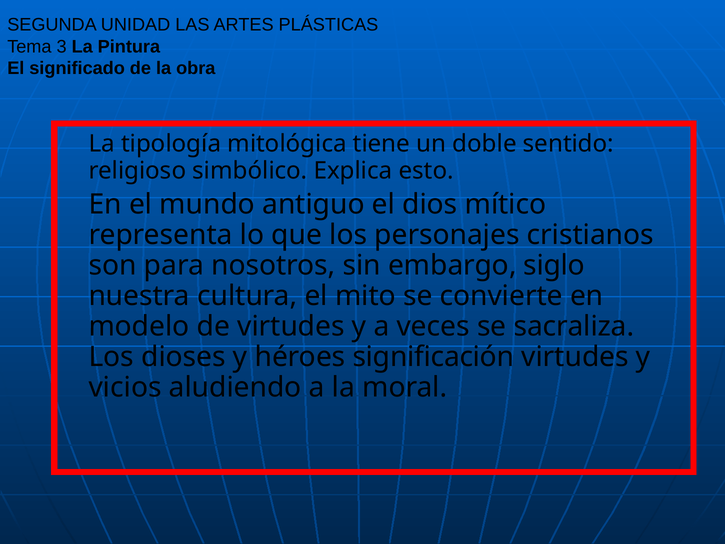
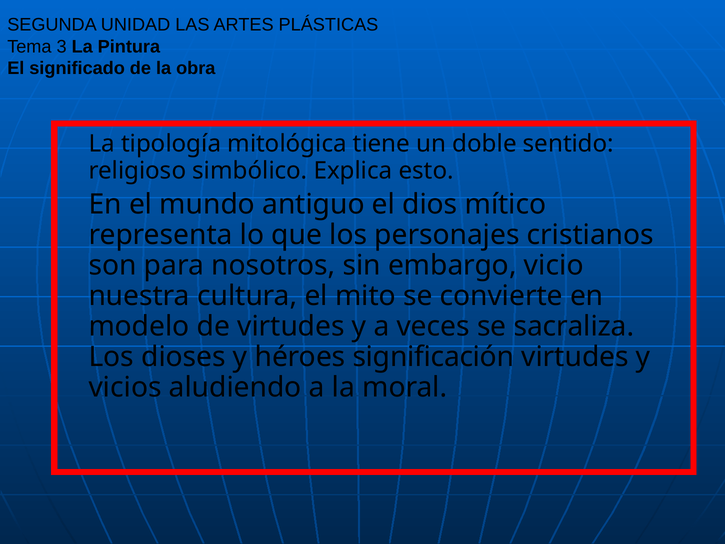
siglo: siglo -> vicio
